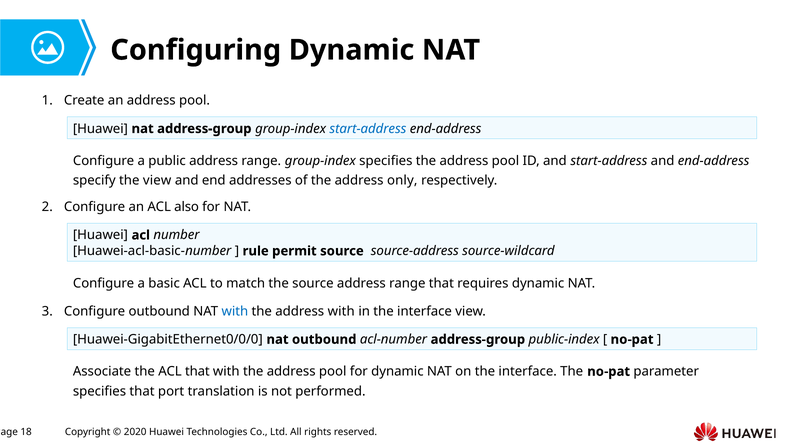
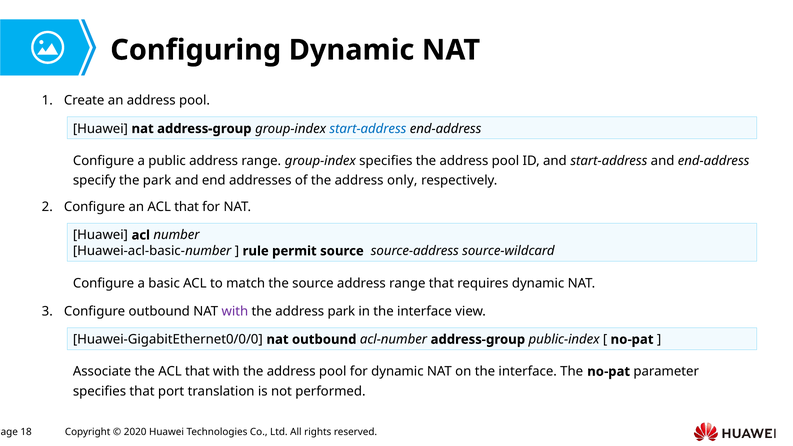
the view: view -> park
an ACL also: also -> that
with at (235, 311) colour: blue -> purple
address with: with -> park
